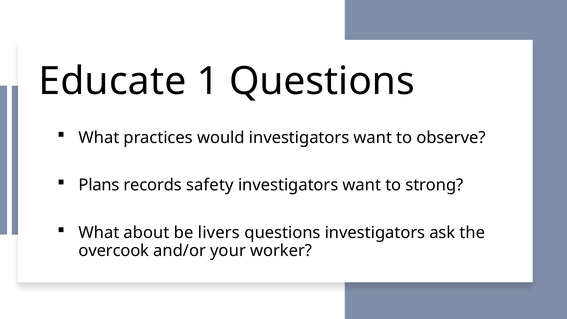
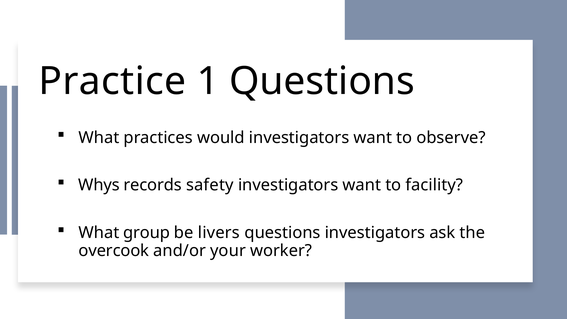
Educate: Educate -> Practice
Plans: Plans -> Whys
strong: strong -> facility
about: about -> group
